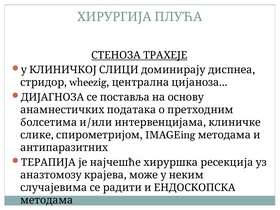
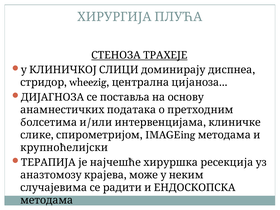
антипаразитних: антипаразитних -> крупноћелијски
